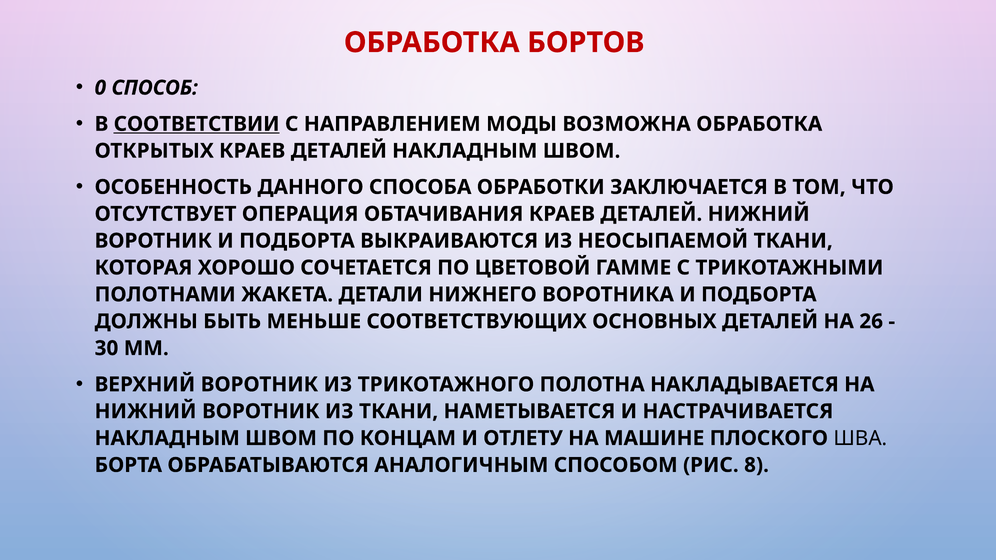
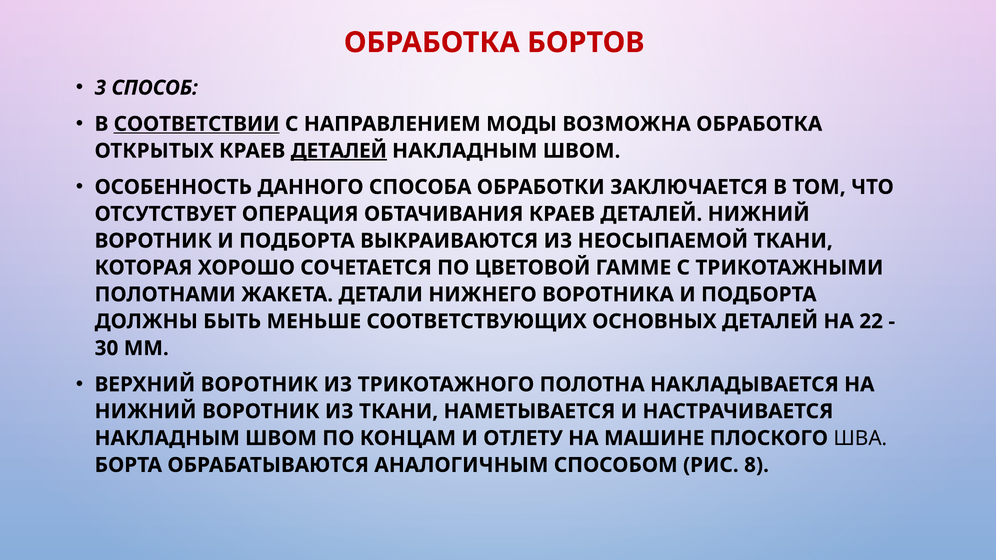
0: 0 -> 3
ДЕТАЛЕЙ at (339, 151) underline: none -> present
26: 26 -> 22
